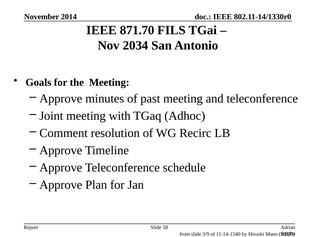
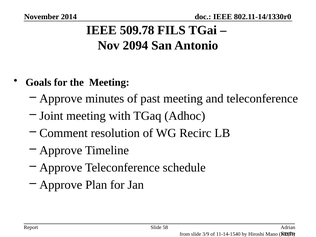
871.70: 871.70 -> 509.78
2034: 2034 -> 2094
